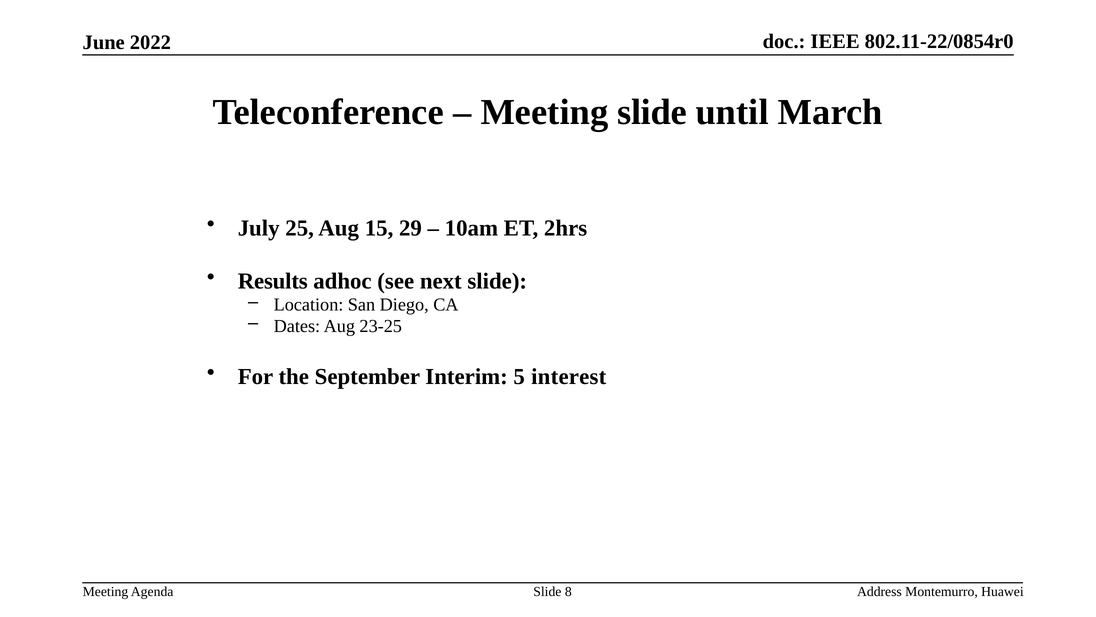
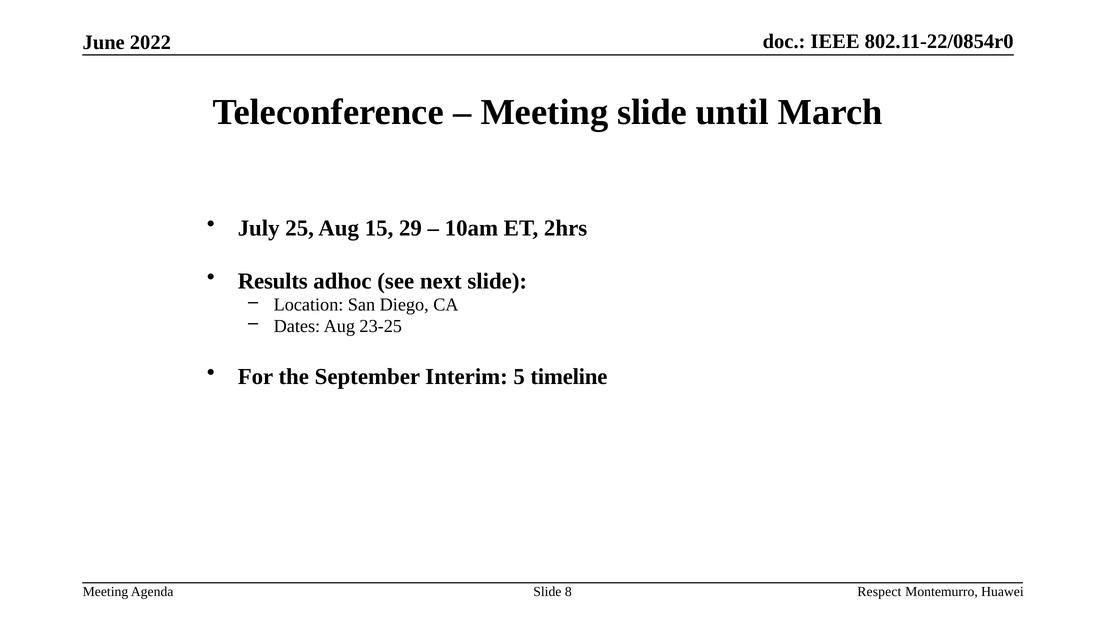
interest: interest -> timeline
Address: Address -> Respect
